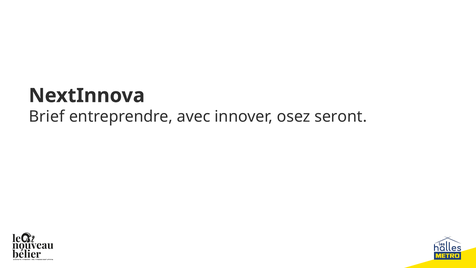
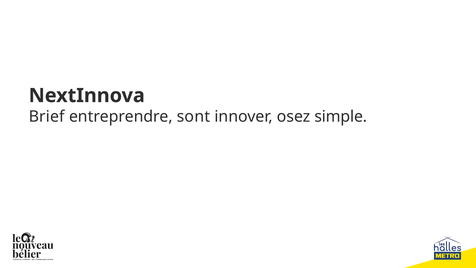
avec: avec -> sont
seront: seront -> simple
